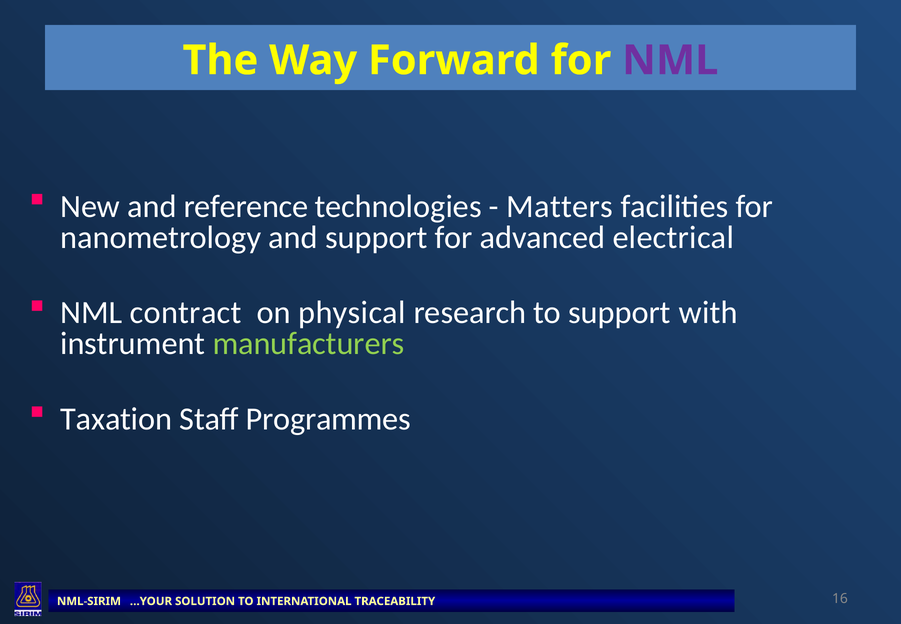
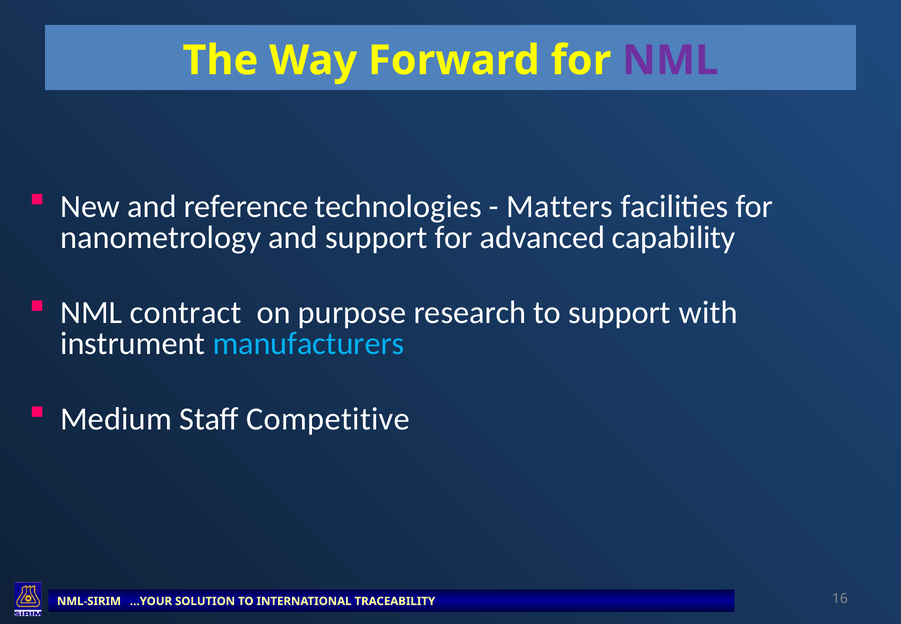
electrical: electrical -> capability
physical: physical -> purpose
manufacturers colour: light green -> light blue
Taxation: Taxation -> Medium
Programmes: Programmes -> Competitive
